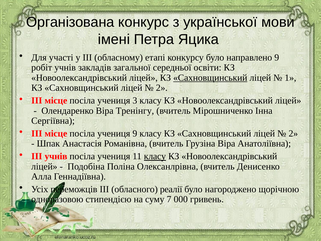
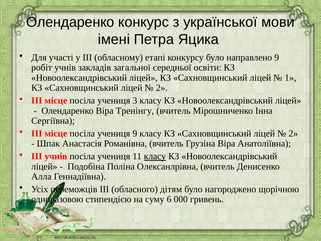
Організована at (70, 22): Організована -> Олендаренко
Сахновщинський at (210, 78) underline: present -> none
реалії: реалії -> дітям
7: 7 -> 6
